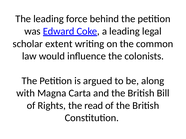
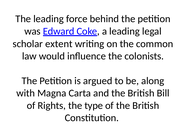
read: read -> type
